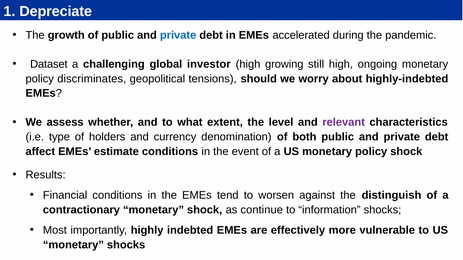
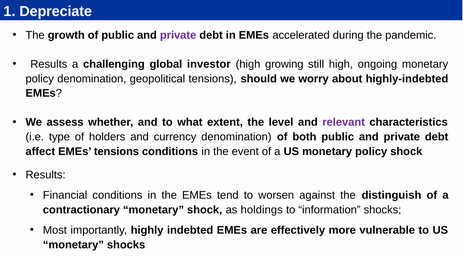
private at (178, 35) colour: blue -> purple
Dataset at (49, 64): Dataset -> Results
policy discriminates: discriminates -> denomination
EMEs estimate: estimate -> tensions
continue: continue -> holdings
